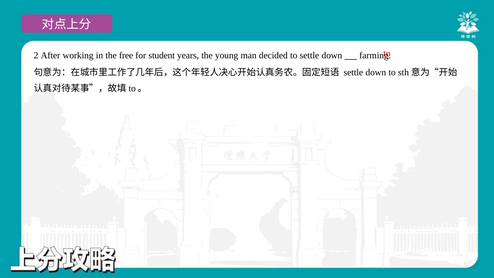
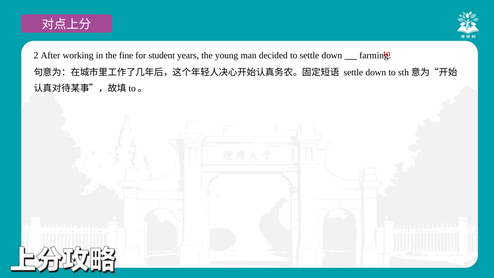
free: free -> fine
